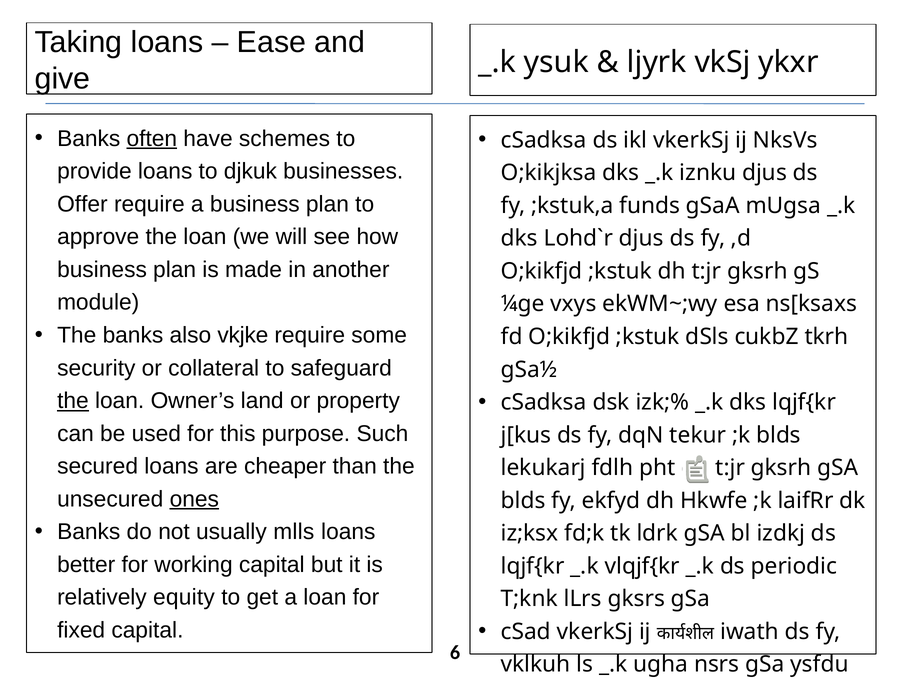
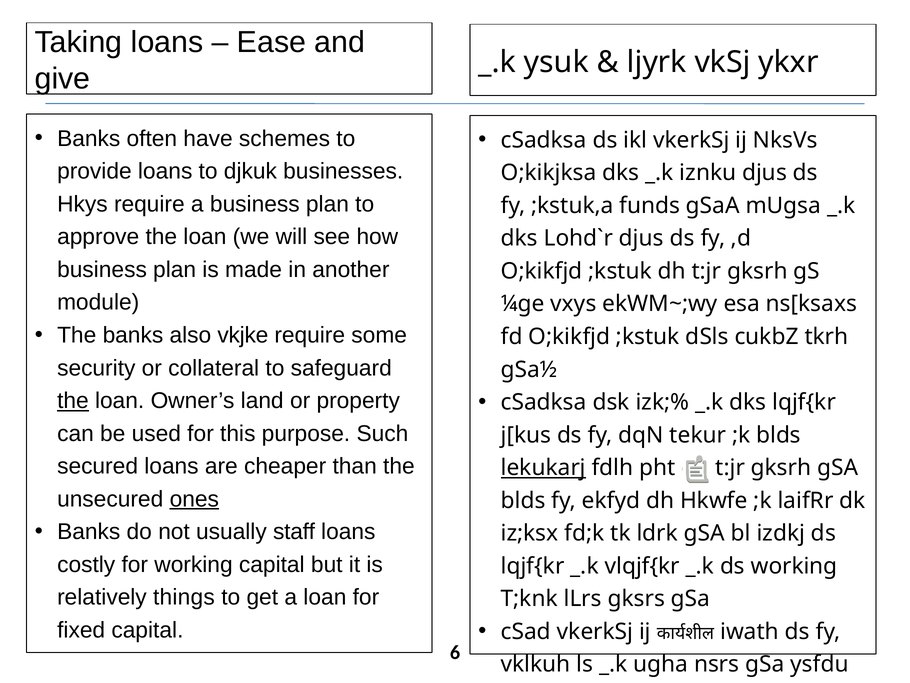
often underline: present -> none
Offer: Offer -> Hkys
lekukarj underline: none -> present
mlls: mlls -> staff
better: better -> costly
ds periodic: periodic -> working
equity: equity -> things
